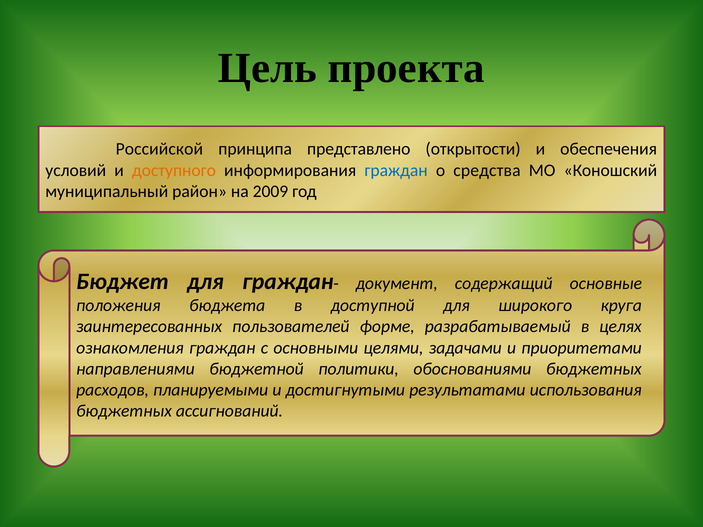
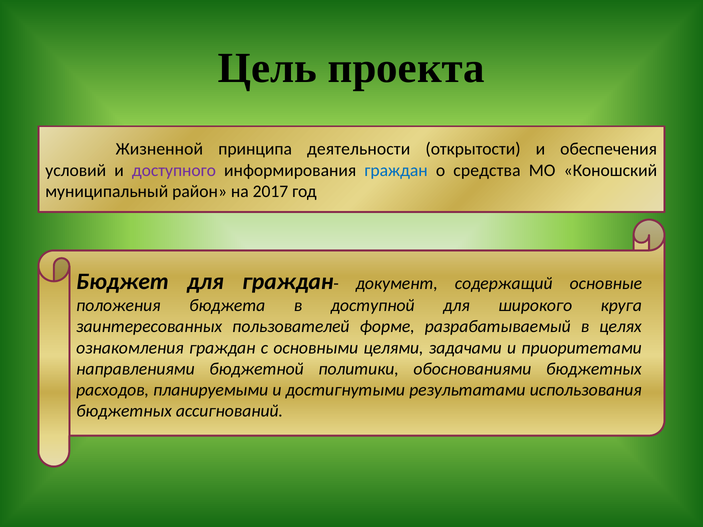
Российской: Российской -> Жизненной
представлено: представлено -> деятельности
доступного colour: orange -> purple
2009: 2009 -> 2017
